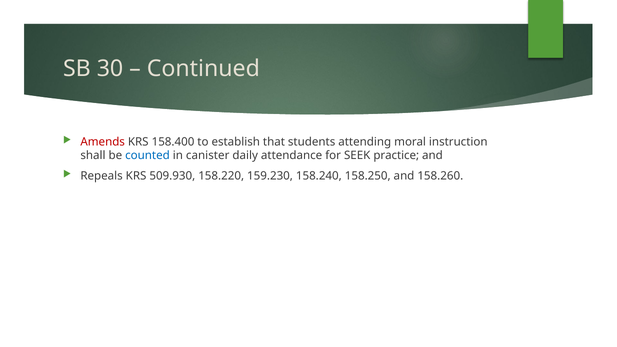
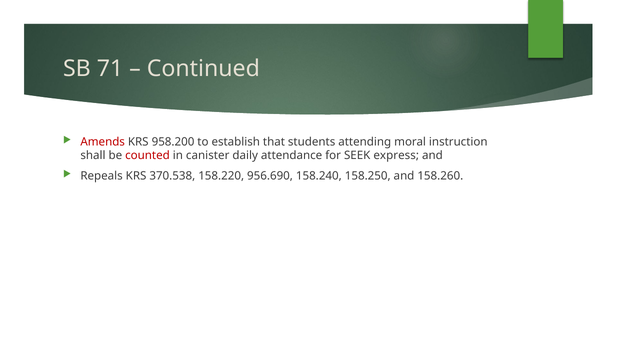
30: 30 -> 71
158.400: 158.400 -> 958.200
counted colour: blue -> red
practice: practice -> express
509.930: 509.930 -> 370.538
159.230: 159.230 -> 956.690
